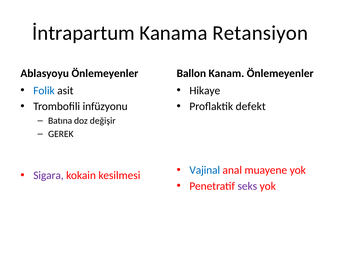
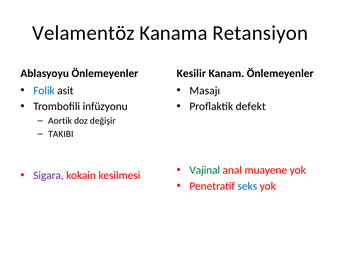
İntrapartum: İntrapartum -> Velamentöz
Ballon: Ballon -> Kesilir
Hikaye: Hikaye -> Masajı
Batına: Batına -> Aortik
GEREK: GEREK -> TAKIBI
Vajinal colour: blue -> green
seks colour: purple -> blue
